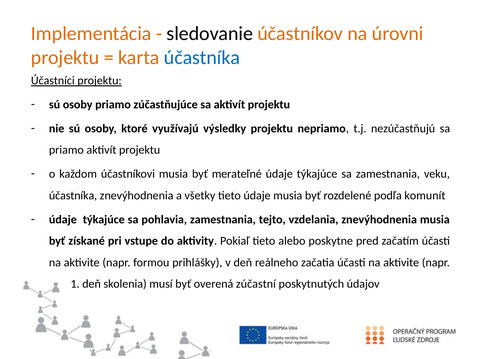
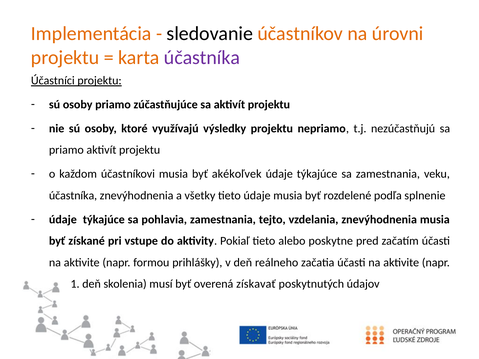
účastníka at (202, 58) colour: blue -> purple
merateľné: merateľné -> akékoľvek
komunít: komunít -> splnenie
zúčastní: zúčastní -> získavať
